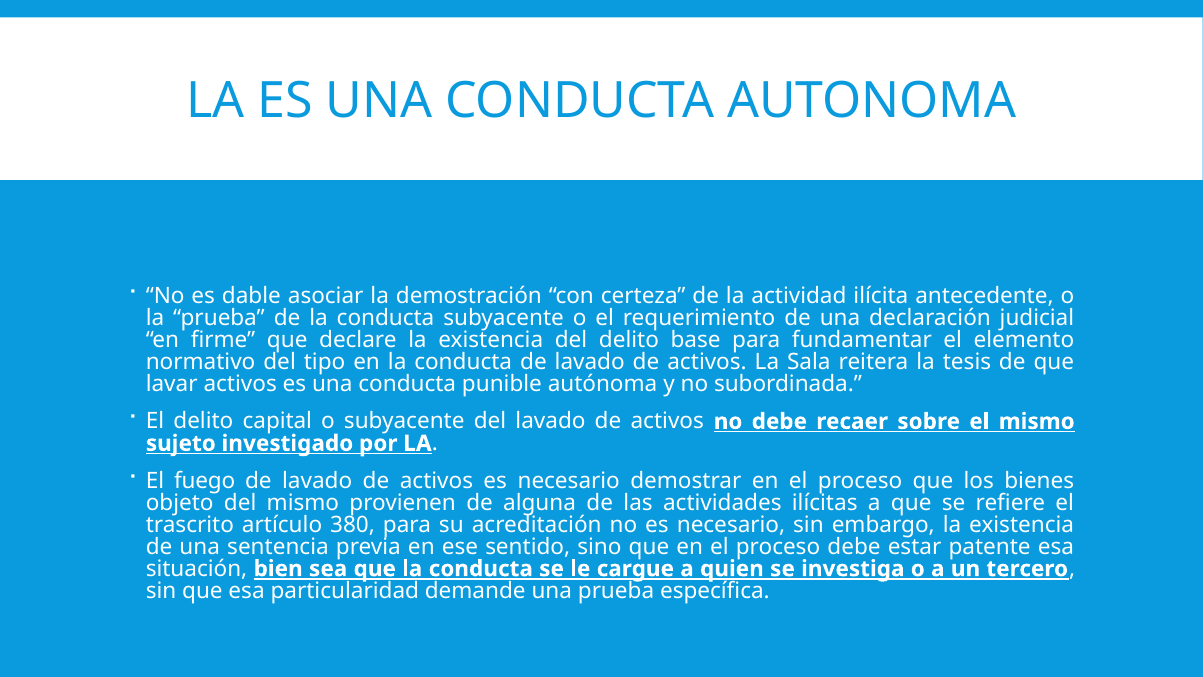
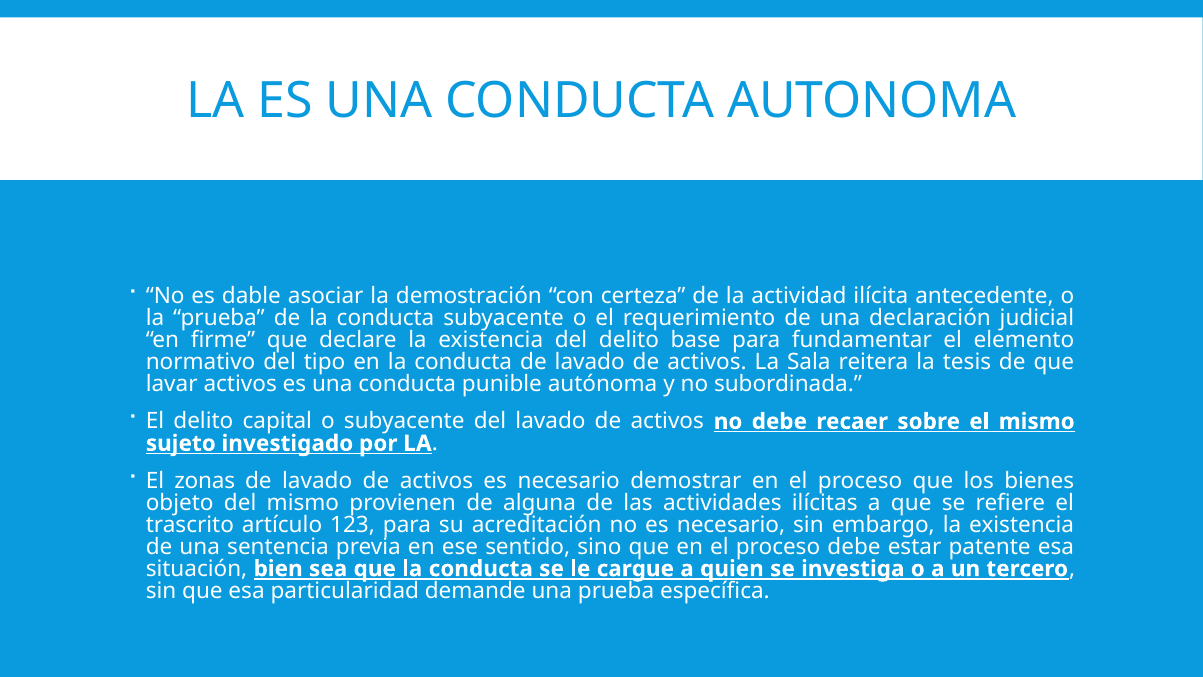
fuego: fuego -> zonas
380: 380 -> 123
